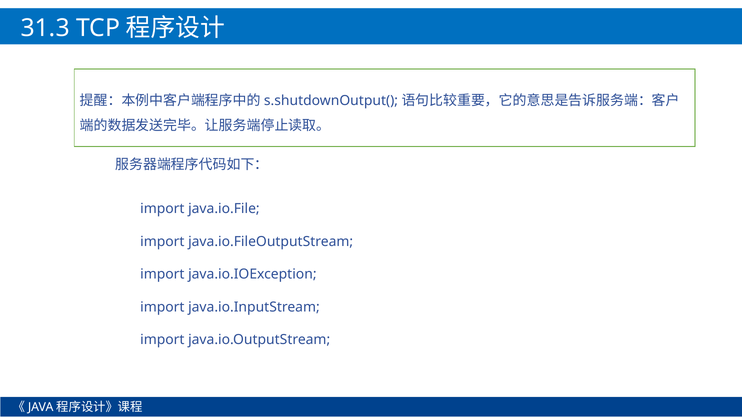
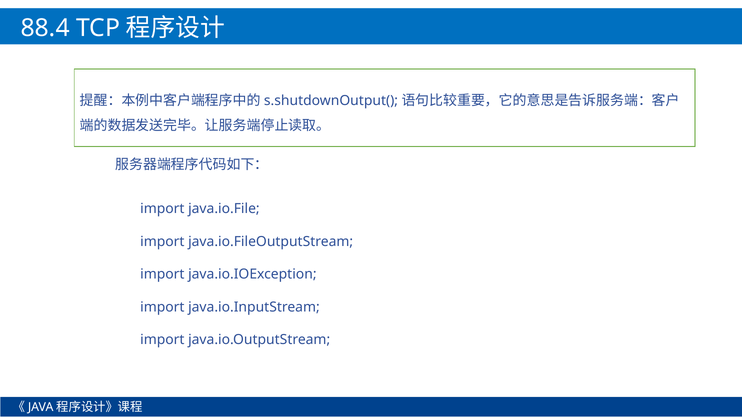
31.3: 31.3 -> 88.4
